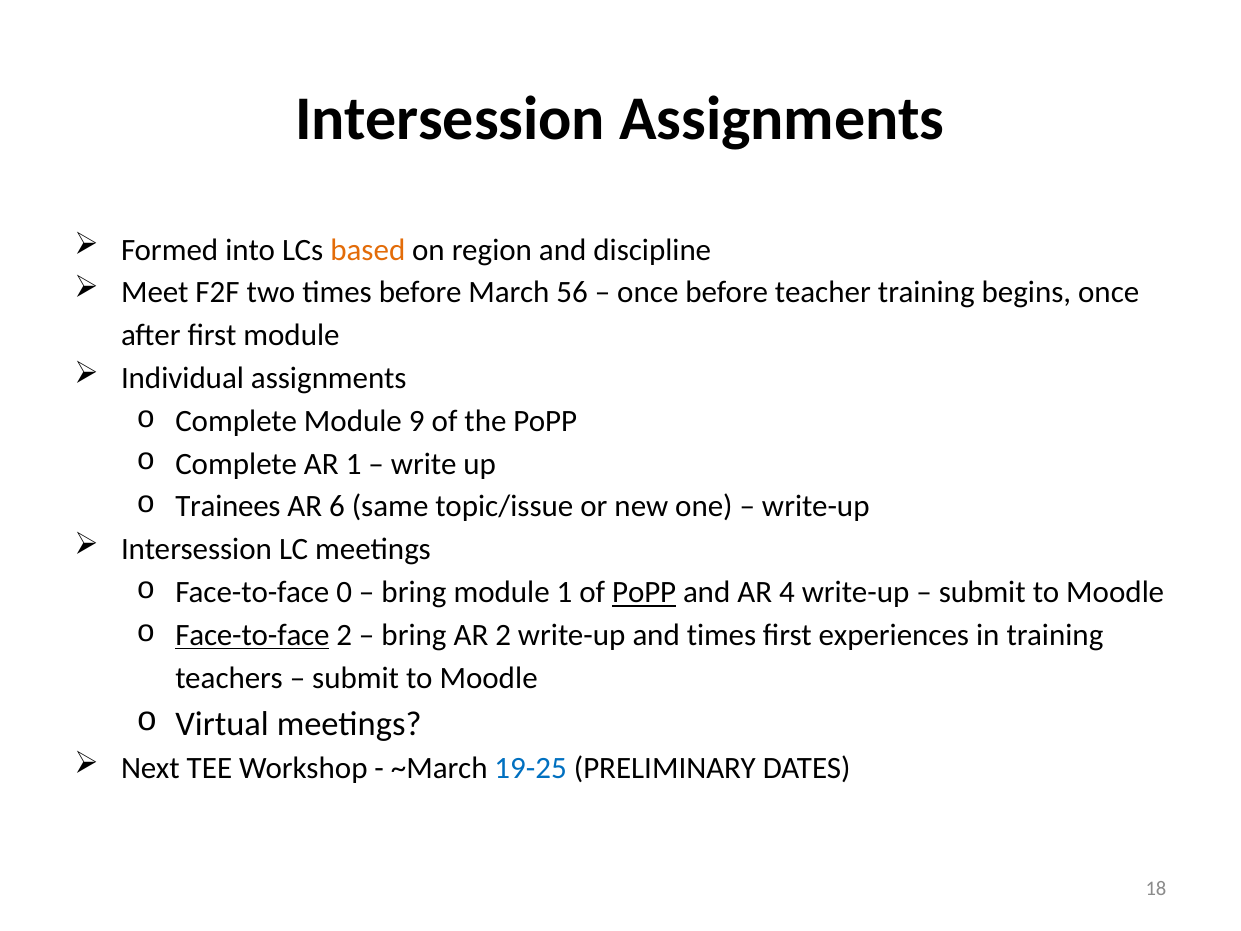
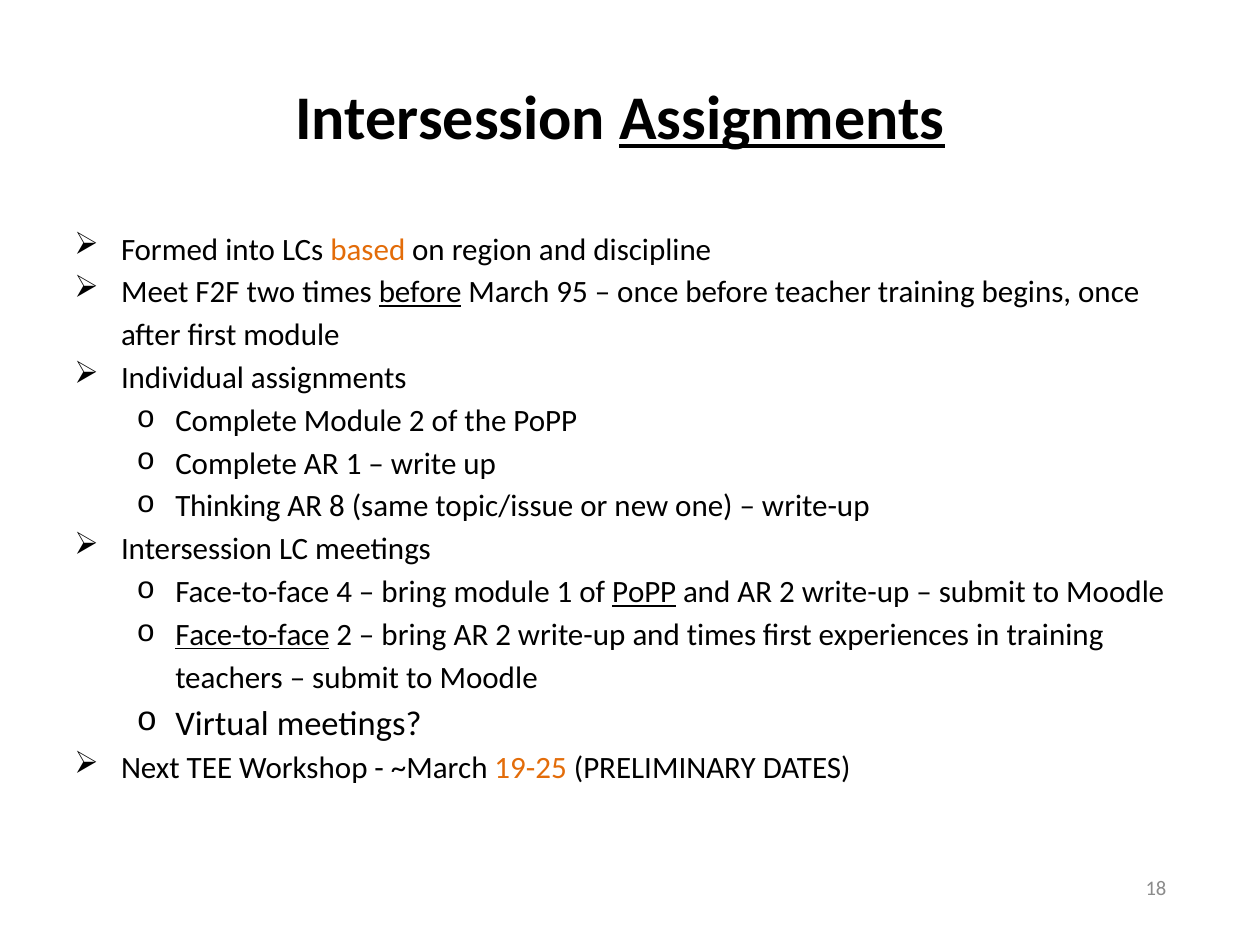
Assignments at (782, 119) underline: none -> present
before at (420, 293) underline: none -> present
56: 56 -> 95
Module 9: 9 -> 2
Trainees: Trainees -> Thinking
6: 6 -> 8
0: 0 -> 4
and AR 4: 4 -> 2
19-25 colour: blue -> orange
